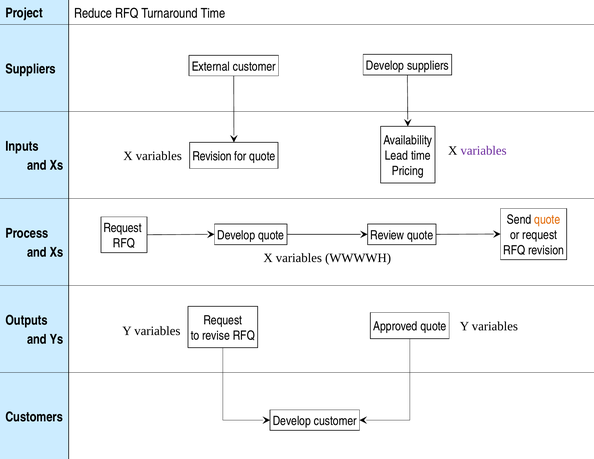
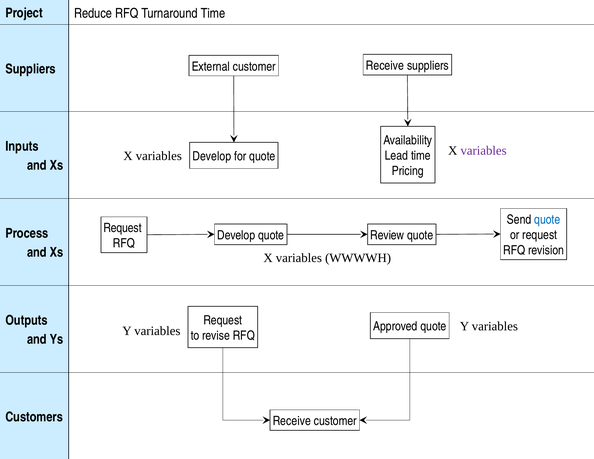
customer Develop: Develop -> Receive
Revision at (212, 156): Revision -> Develop
quote at (547, 220) colour: orange -> blue
Develop at (292, 421): Develop -> Receive
